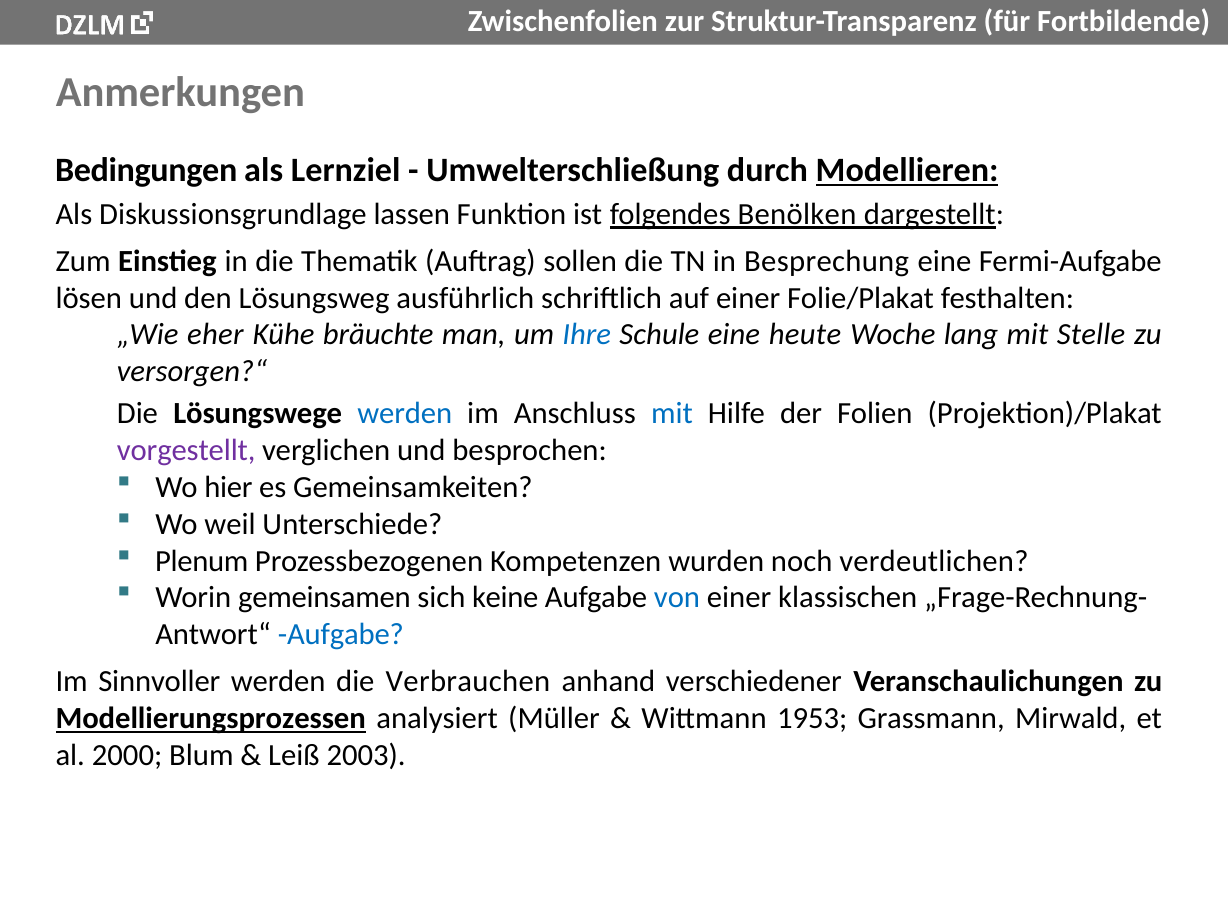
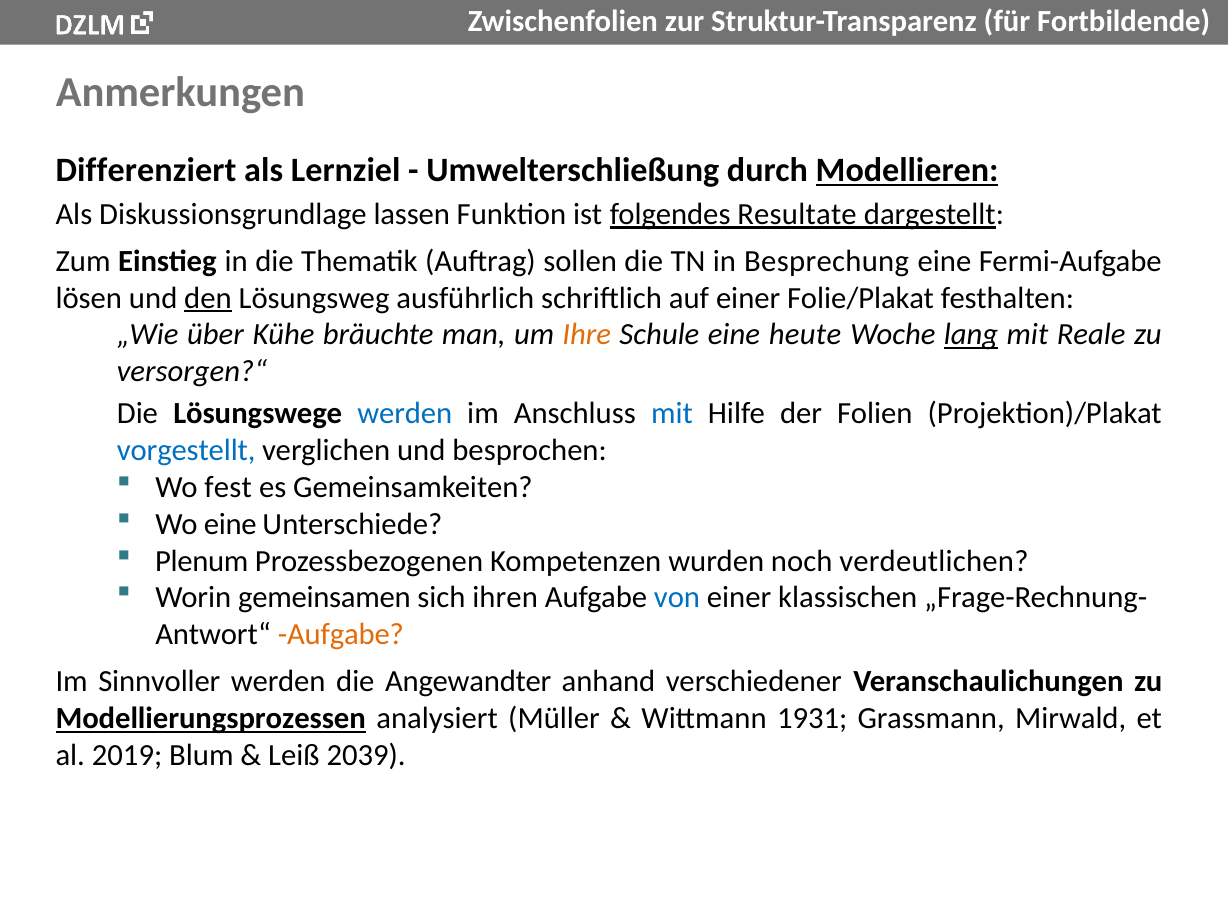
Bedingungen: Bedingungen -> Differenziert
Benölken: Benölken -> Resultate
den underline: none -> present
eher: eher -> über
Ihre colour: blue -> orange
lang underline: none -> present
Stelle: Stelle -> Reale
vorgestellt colour: purple -> blue
hier: hier -> fest
Wo weil: weil -> eine
keine: keine -> ihren
Aufgabe at (341, 635) colour: blue -> orange
Verbrauchen: Verbrauchen -> Angewandter
1953: 1953 -> 1931
2000: 2000 -> 2019
2003: 2003 -> 2039
